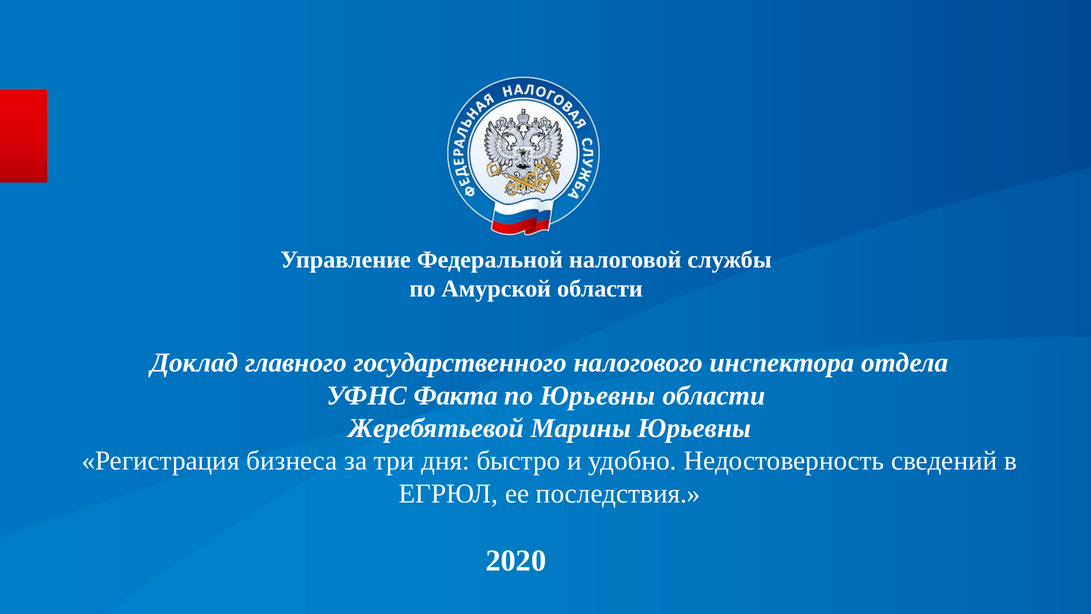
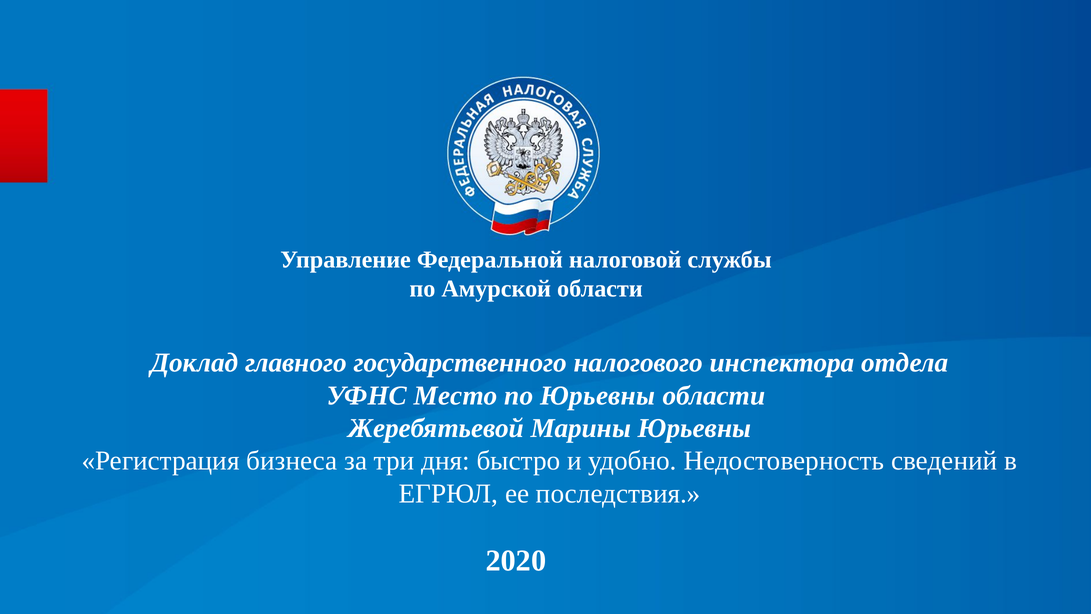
Факта: Факта -> Место
